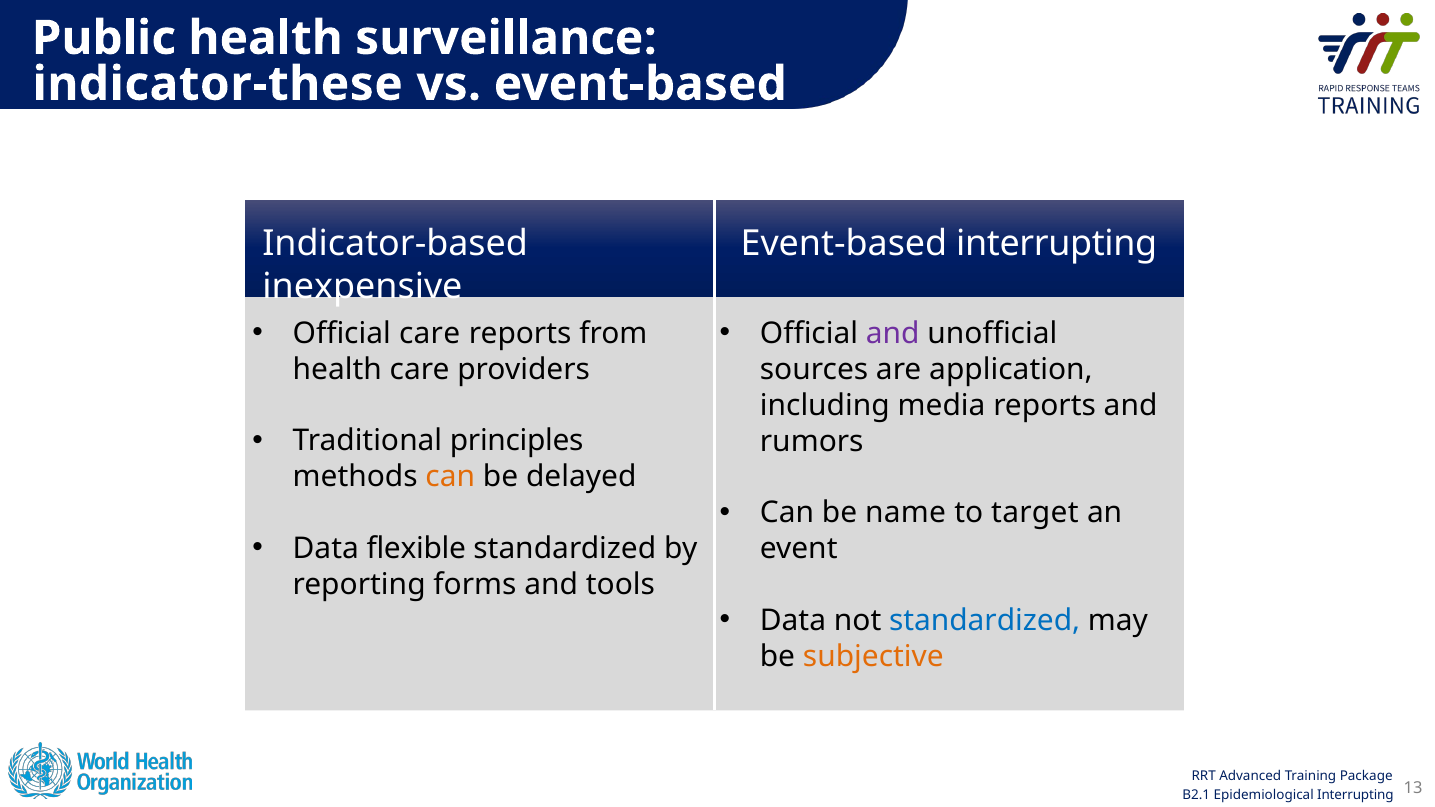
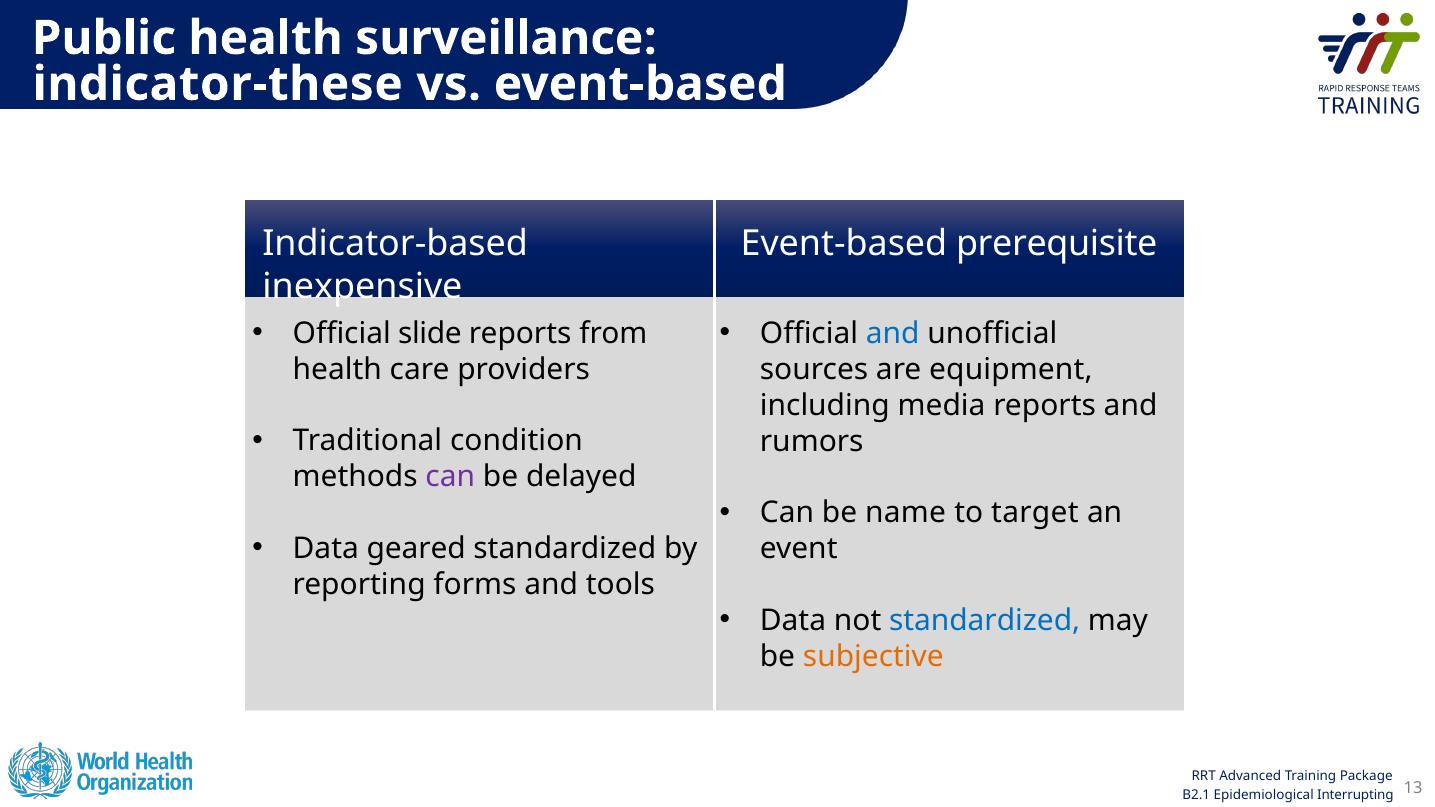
Event-based interrupting: interrupting -> prerequisite
Official care: care -> slide
and at (893, 334) colour: purple -> blue
application: application -> equipment
principles: principles -> condition
can at (450, 477) colour: orange -> purple
flexible: flexible -> geared
